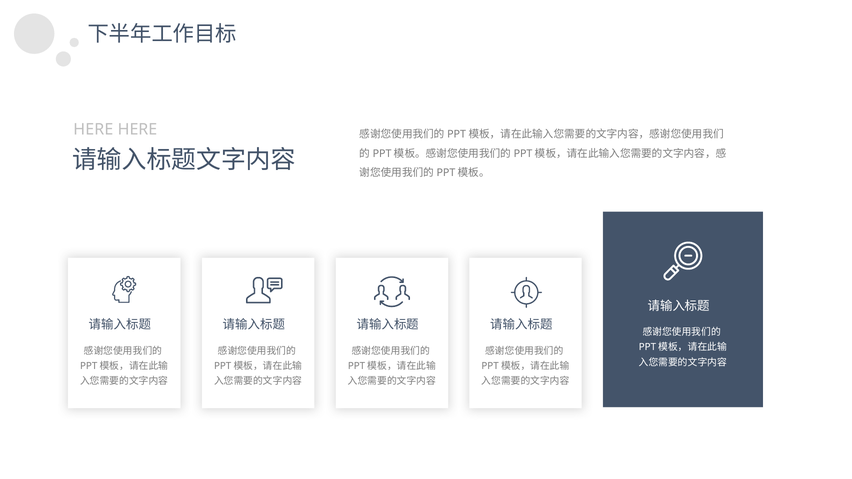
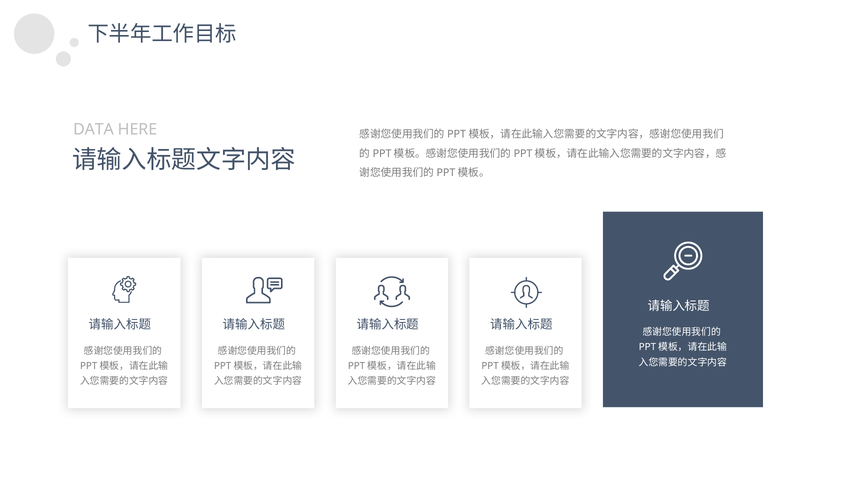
HERE at (93, 129): HERE -> DATA
